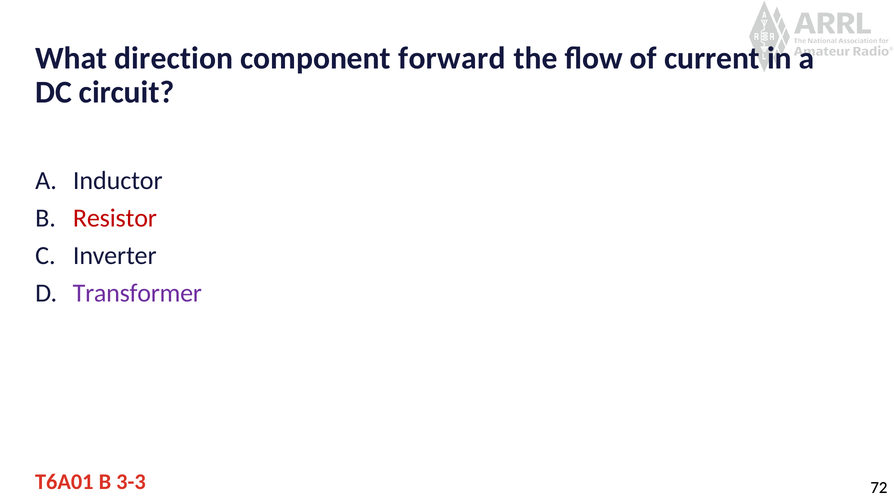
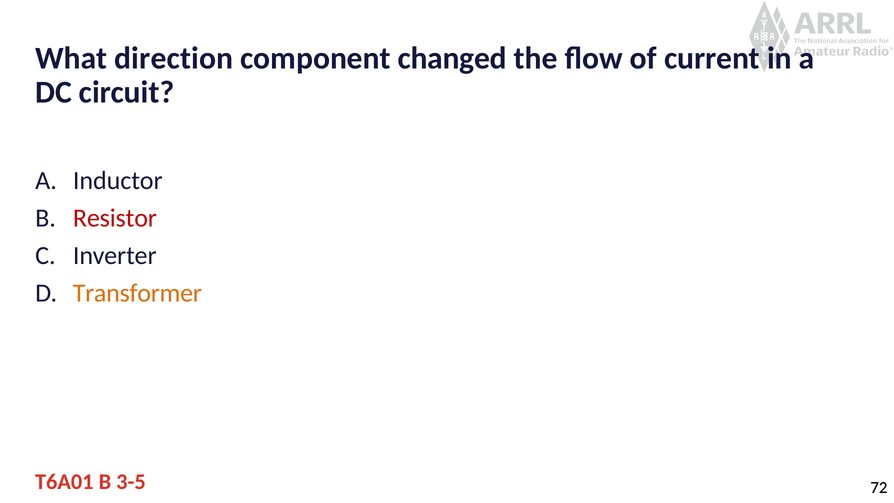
forward: forward -> changed
Transformer colour: purple -> orange
3-3: 3-3 -> 3-5
